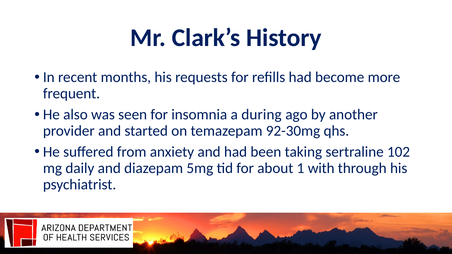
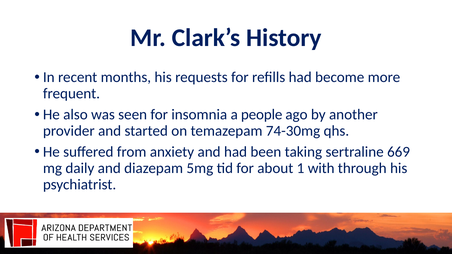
during: during -> people
92-30mg: 92-30mg -> 74-30mg
102: 102 -> 669
